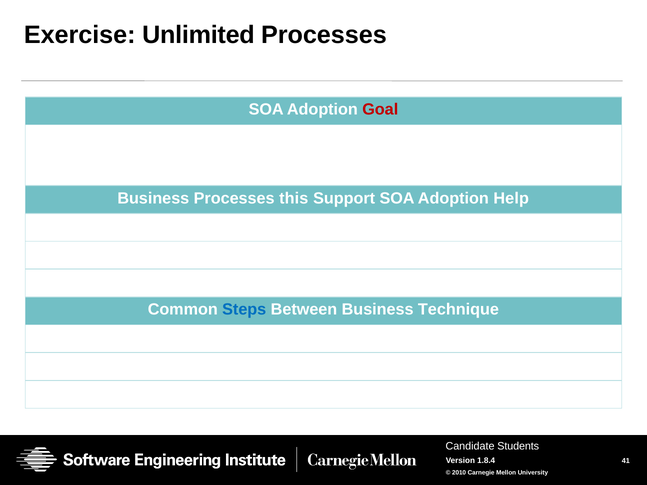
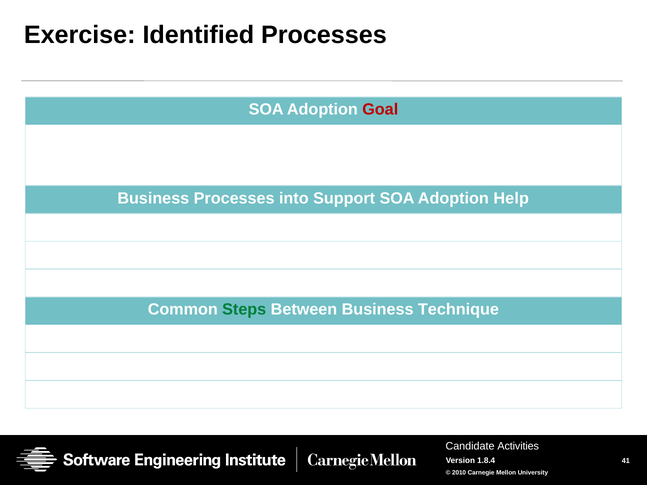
Unlimited: Unlimited -> Identified
this: this -> into
Steps colour: blue -> green
Students: Students -> Activities
